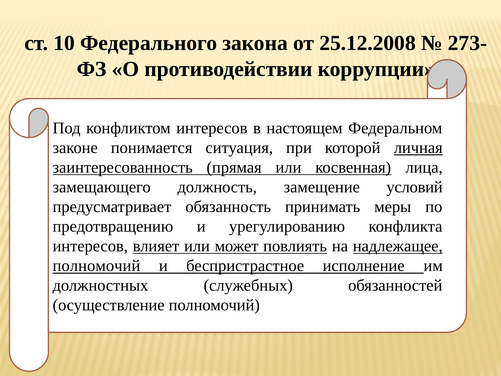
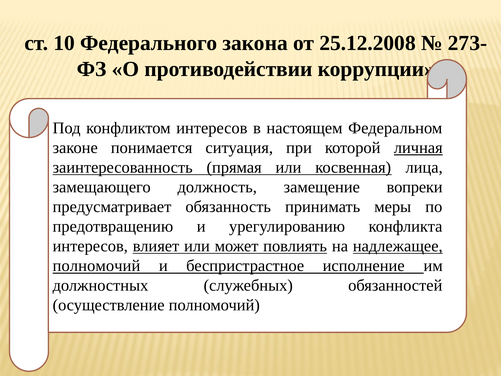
условий: условий -> вопреки
